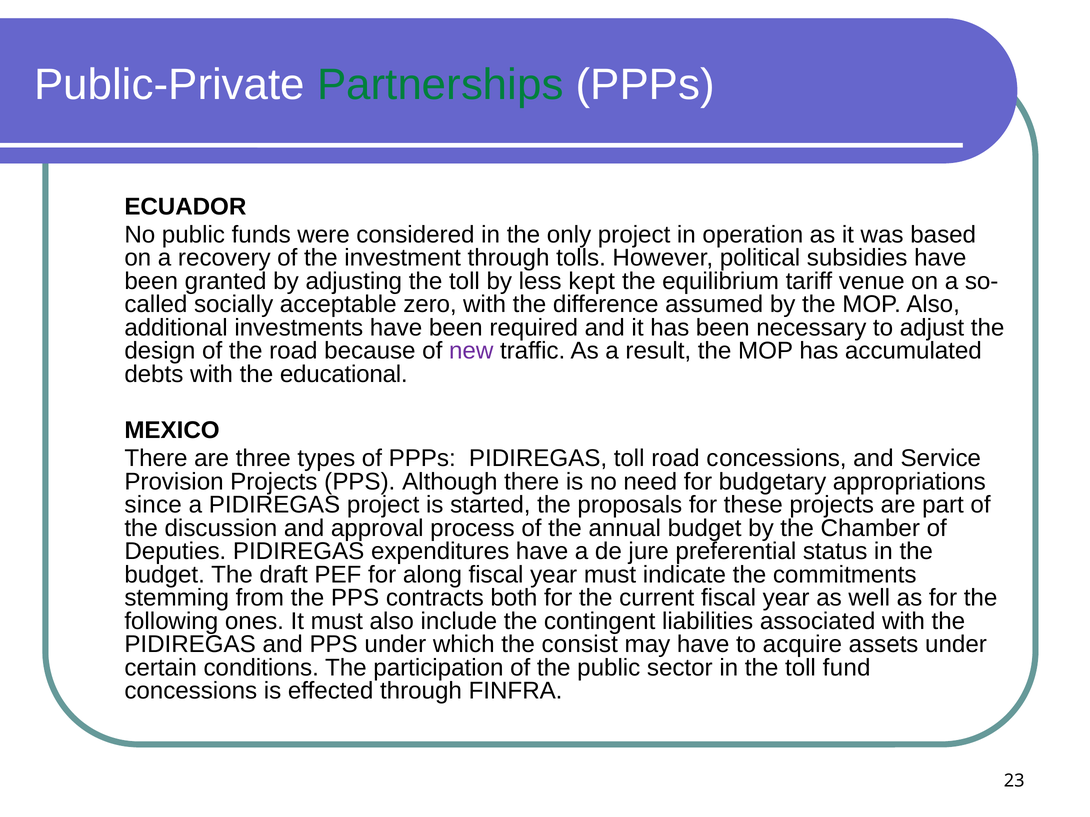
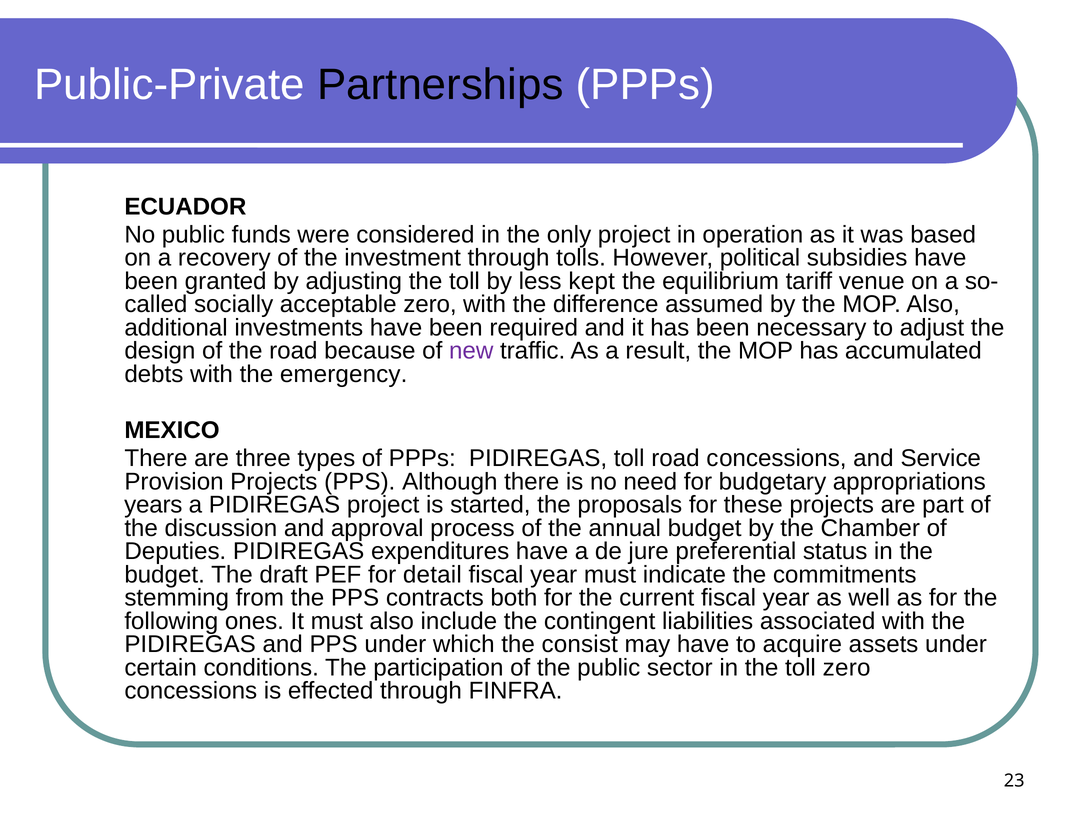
Partnerships colour: green -> black
educational: educational -> emergency
since: since -> years
along: along -> detail
toll fund: fund -> zero
